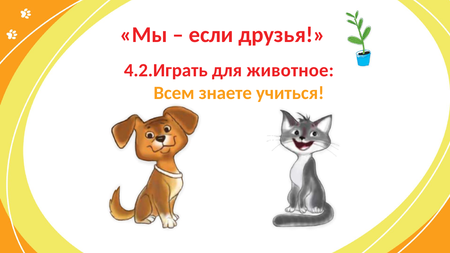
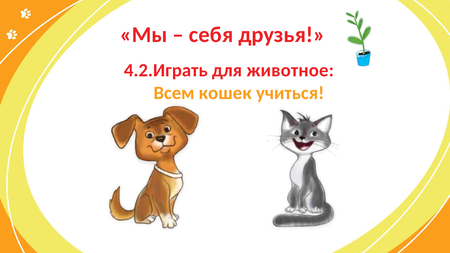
если: если -> себя
знаете: знаете -> кошек
